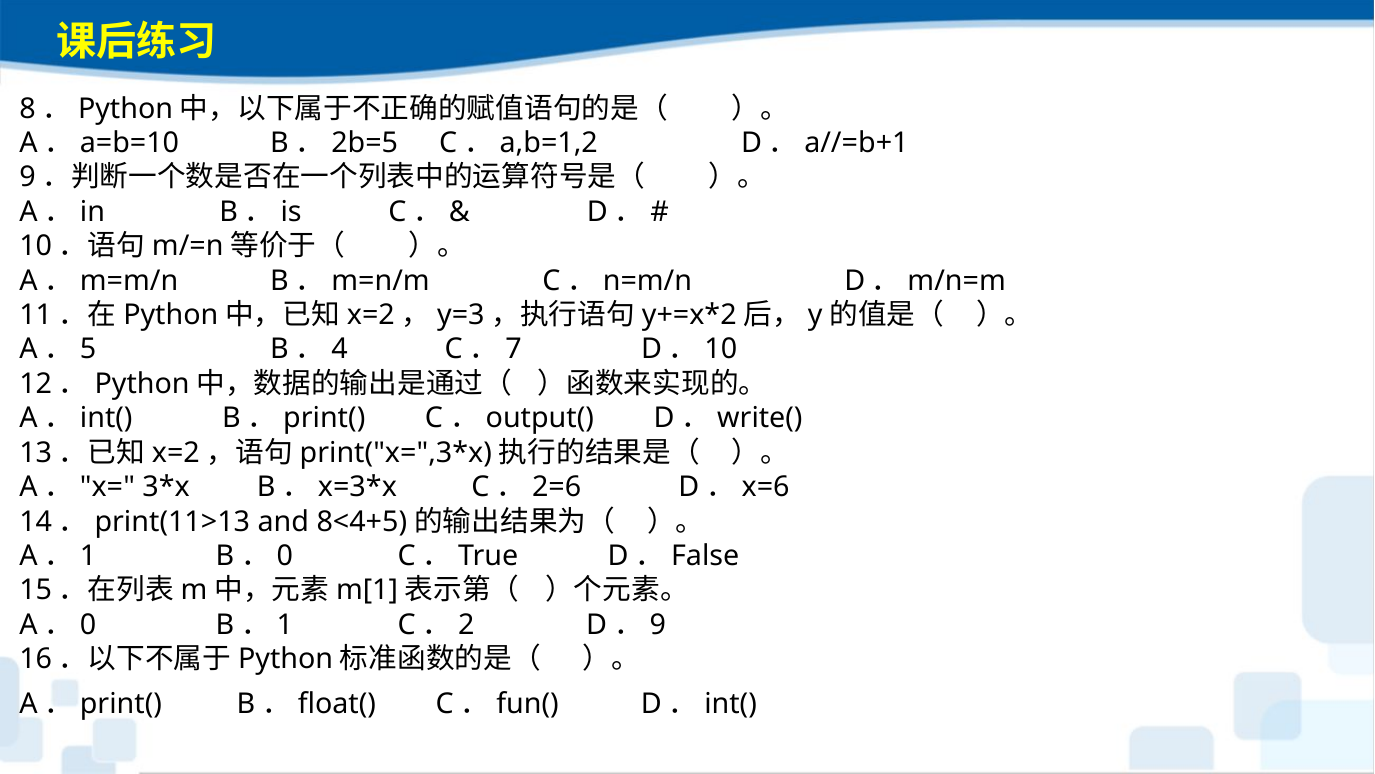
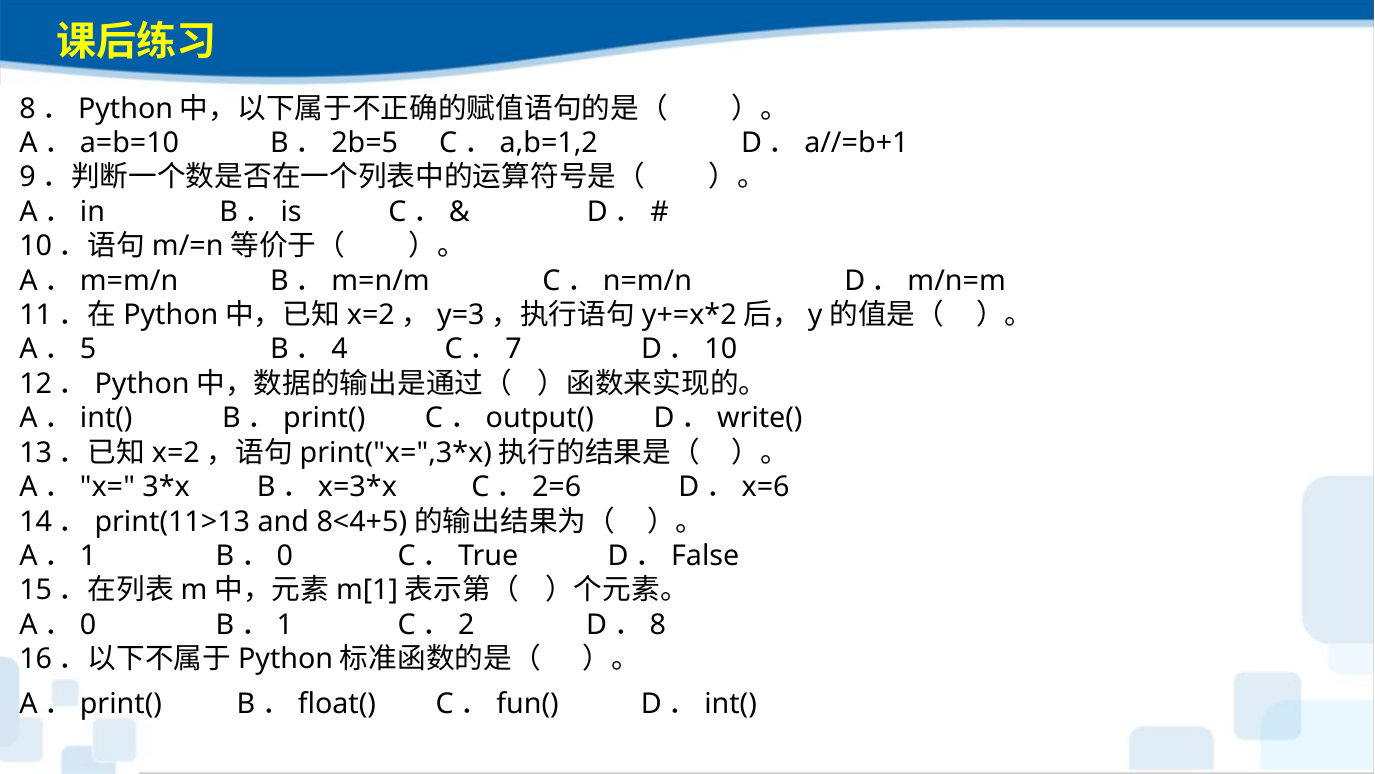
9 at (658, 624): 9 -> 8
